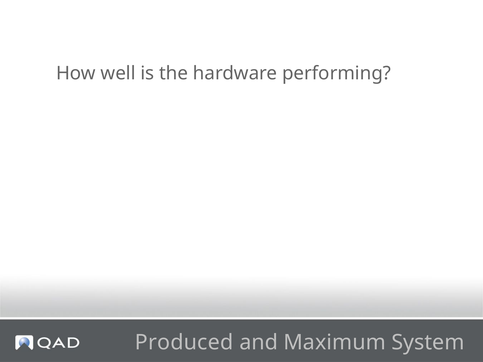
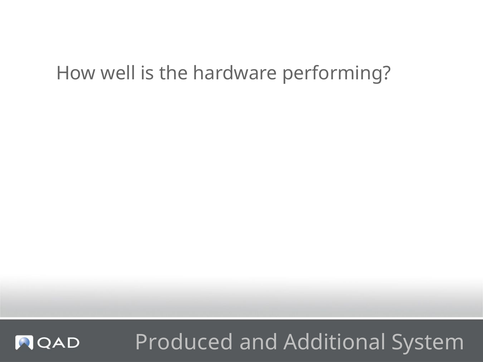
Maximum: Maximum -> Additional
